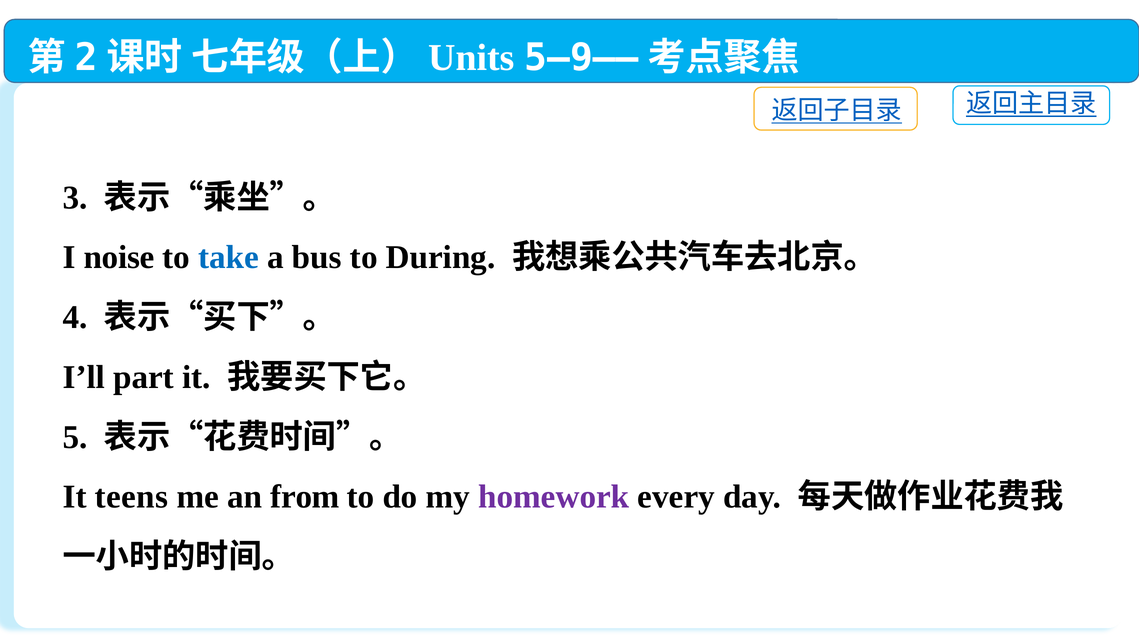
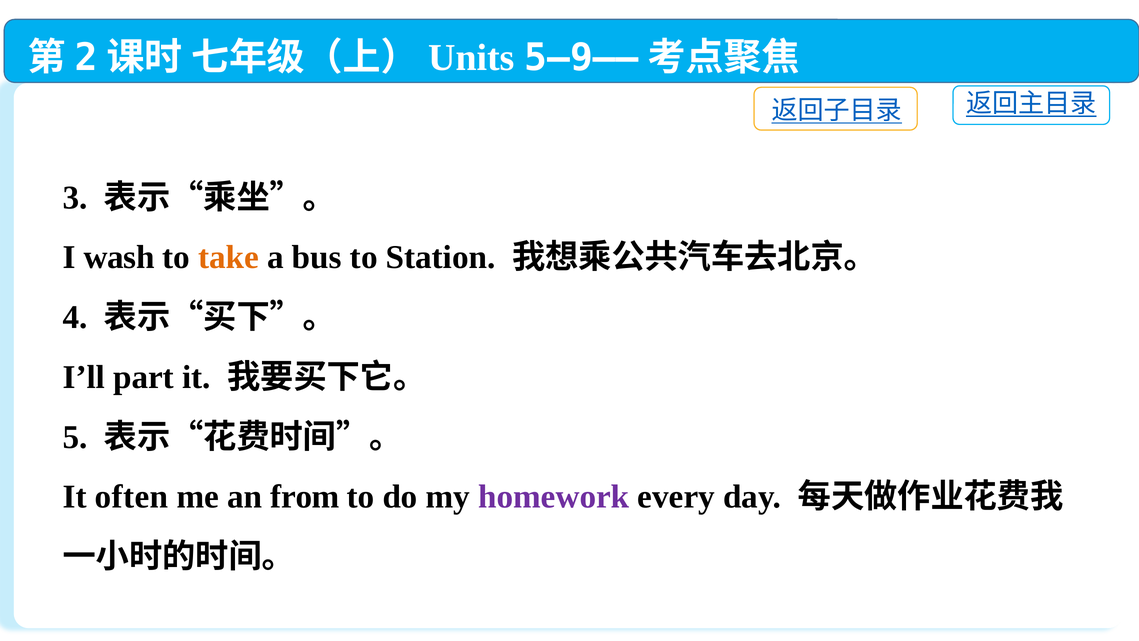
noise: noise -> wash
take colour: blue -> orange
During: During -> Station
teens: teens -> often
